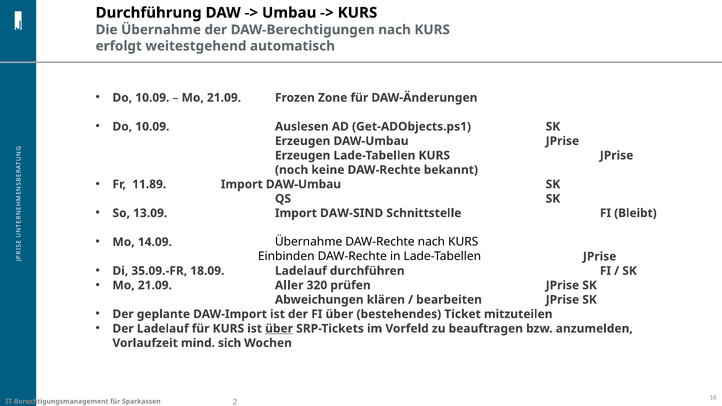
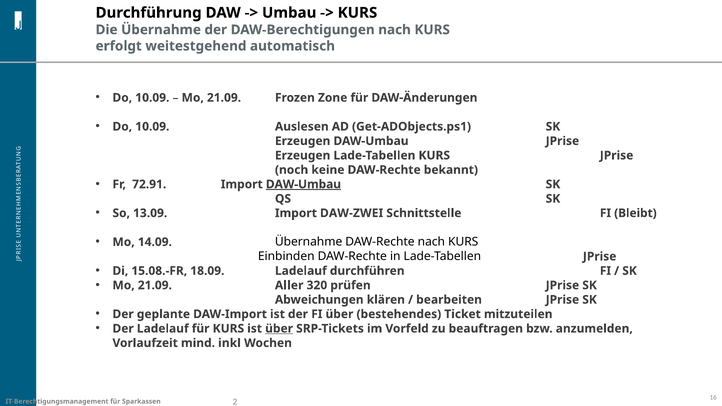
11.89: 11.89 -> 72.91
DAW-Umbau at (303, 184) underline: none -> present
DAW-SIND: DAW-SIND -> DAW-ZWEI
35.09.-FR: 35.09.-FR -> 15.08.-FR
sich: sich -> inkl
